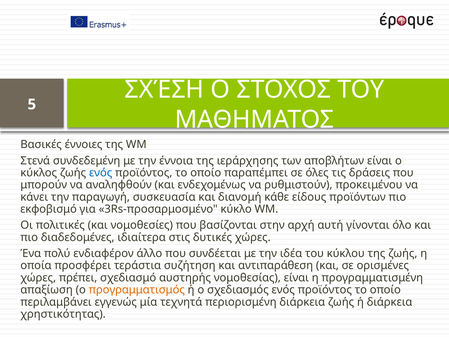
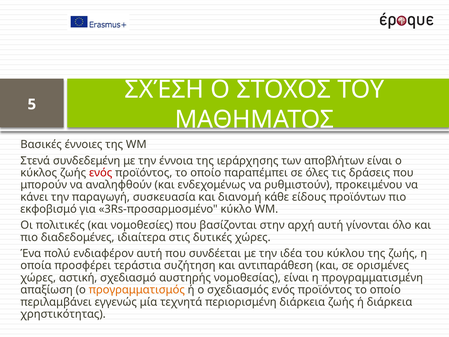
ενός at (101, 173) colour: blue -> red
ενδιαφέρον άλλο: άλλο -> αυτή
πρέπει: πρέπει -> αστική
